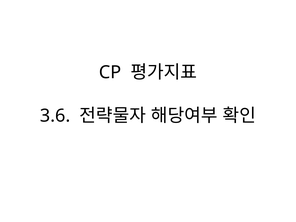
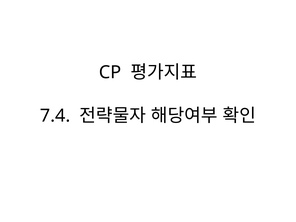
3.6: 3.6 -> 7.4
